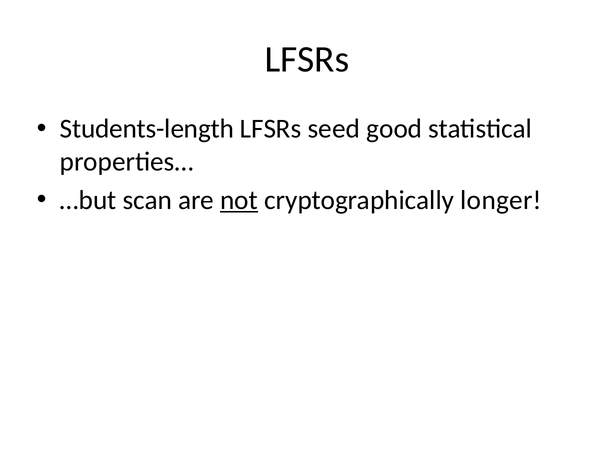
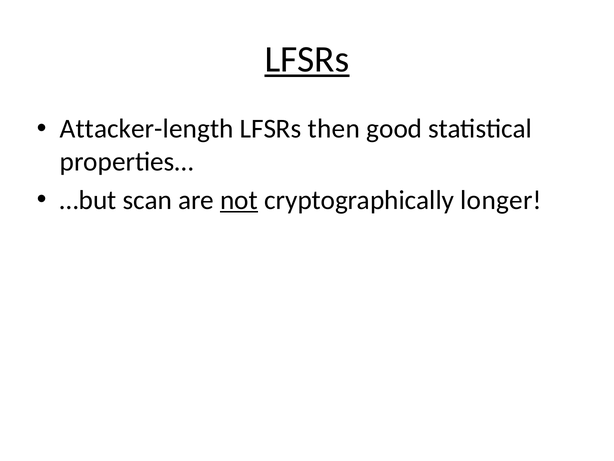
LFSRs at (307, 59) underline: none -> present
Students-length: Students-length -> Attacker-length
seed: seed -> then
